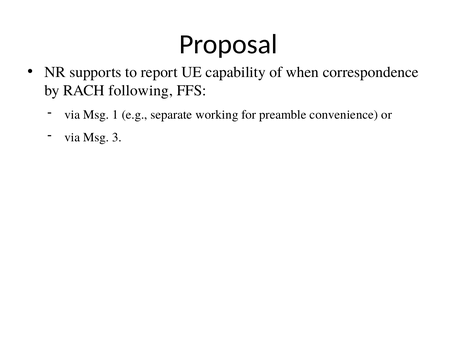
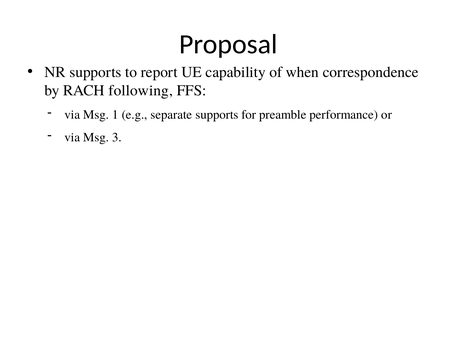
separate working: working -> supports
convenience: convenience -> performance
